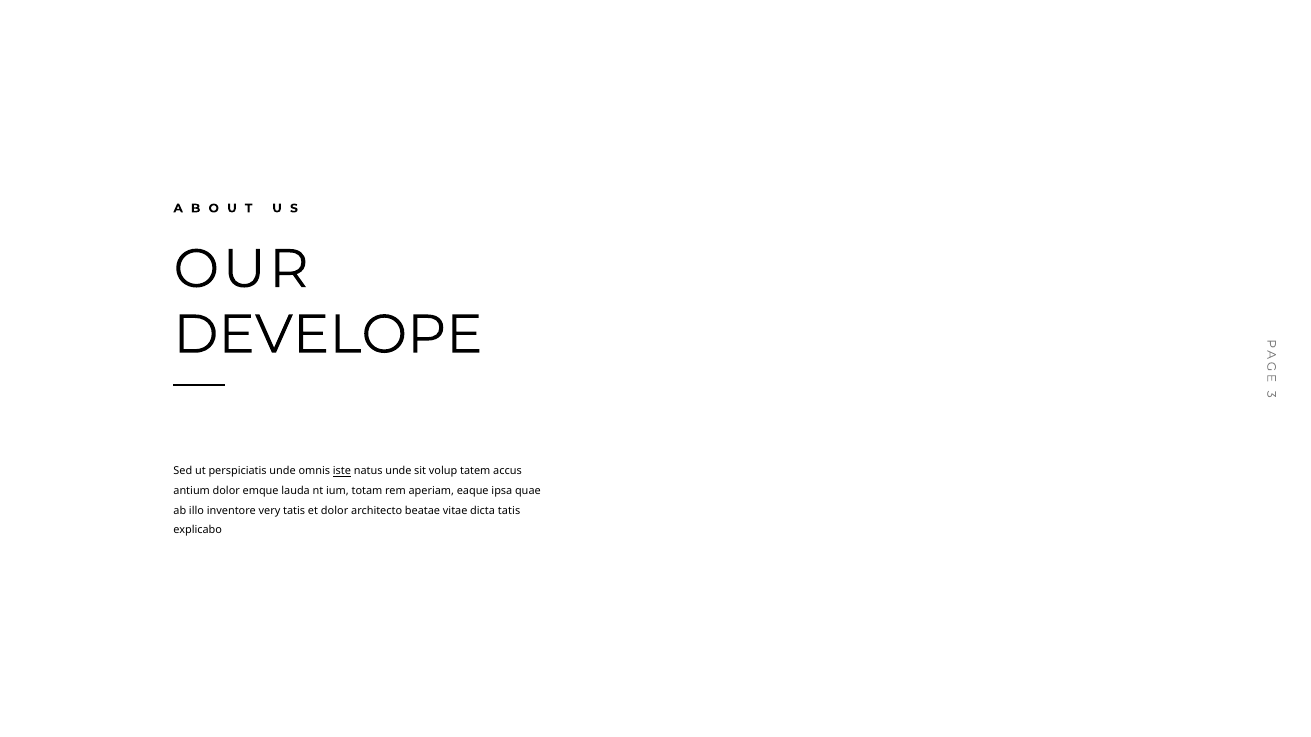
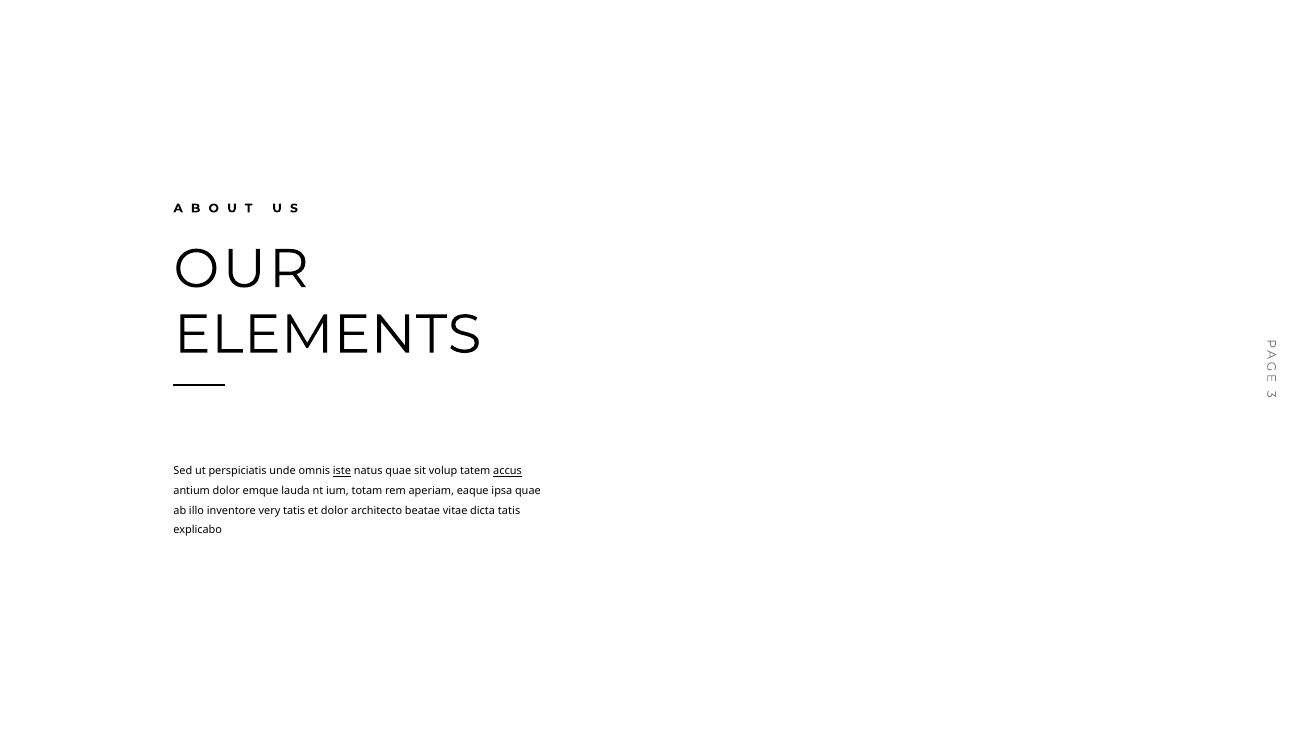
DEVELOPE: DEVELOPE -> ELEMENTS
natus unde: unde -> quae
accus underline: none -> present
